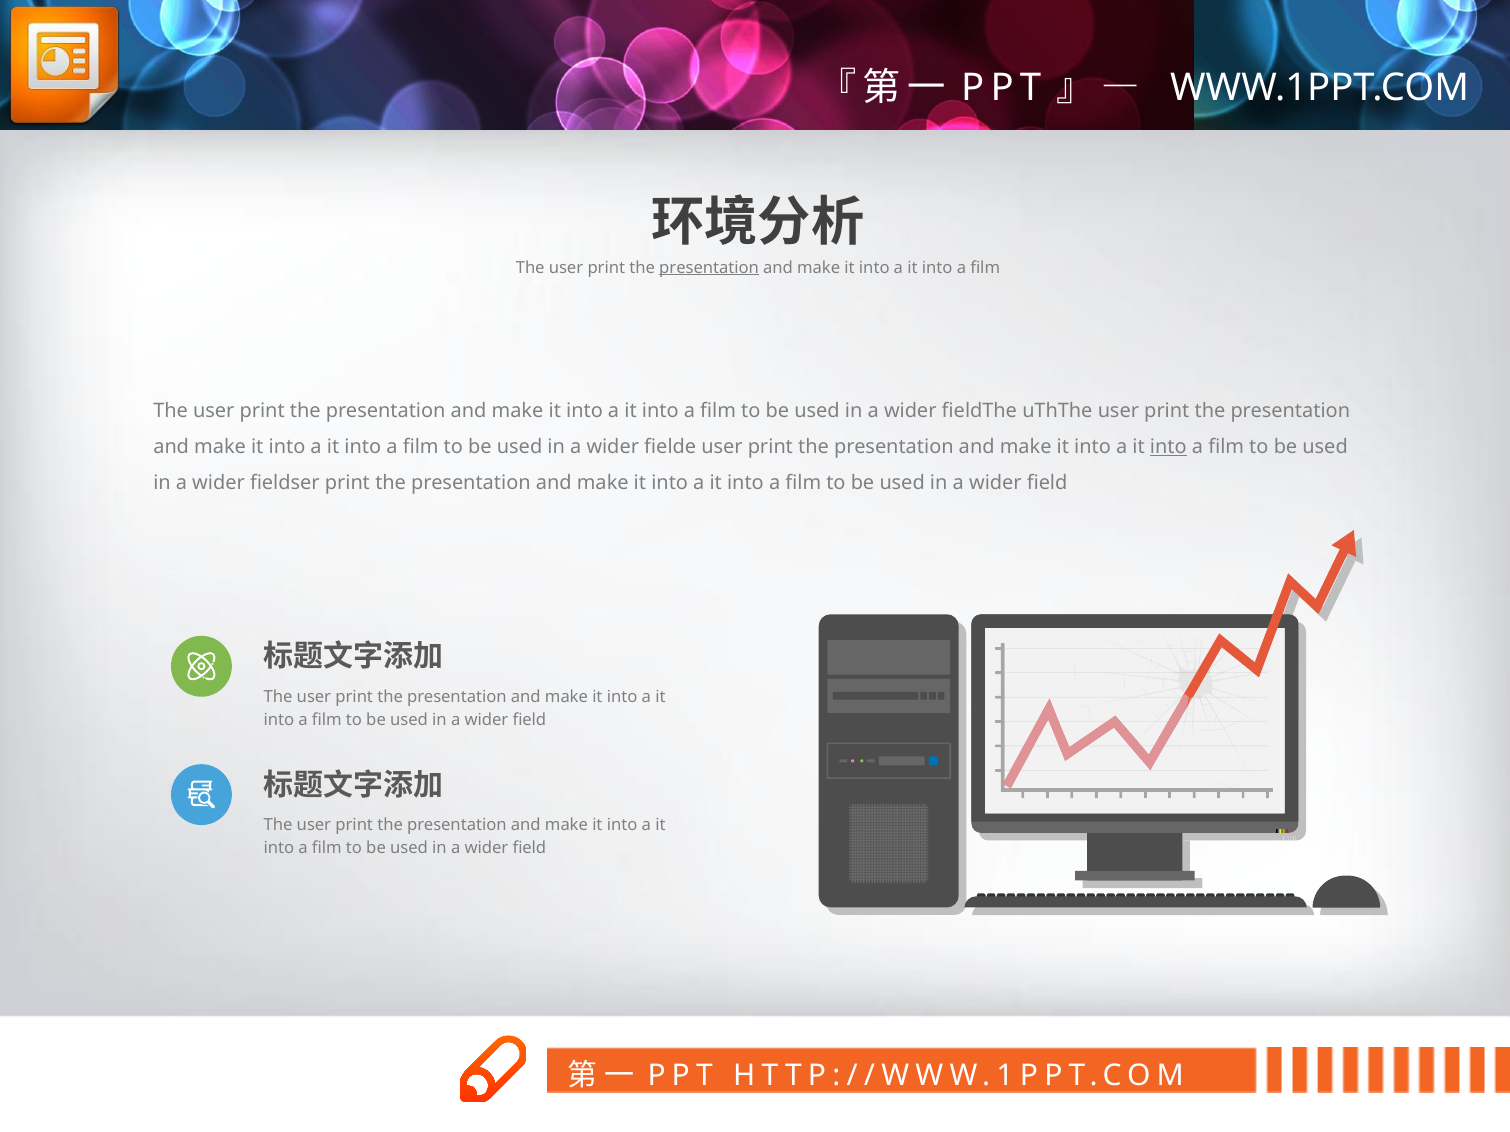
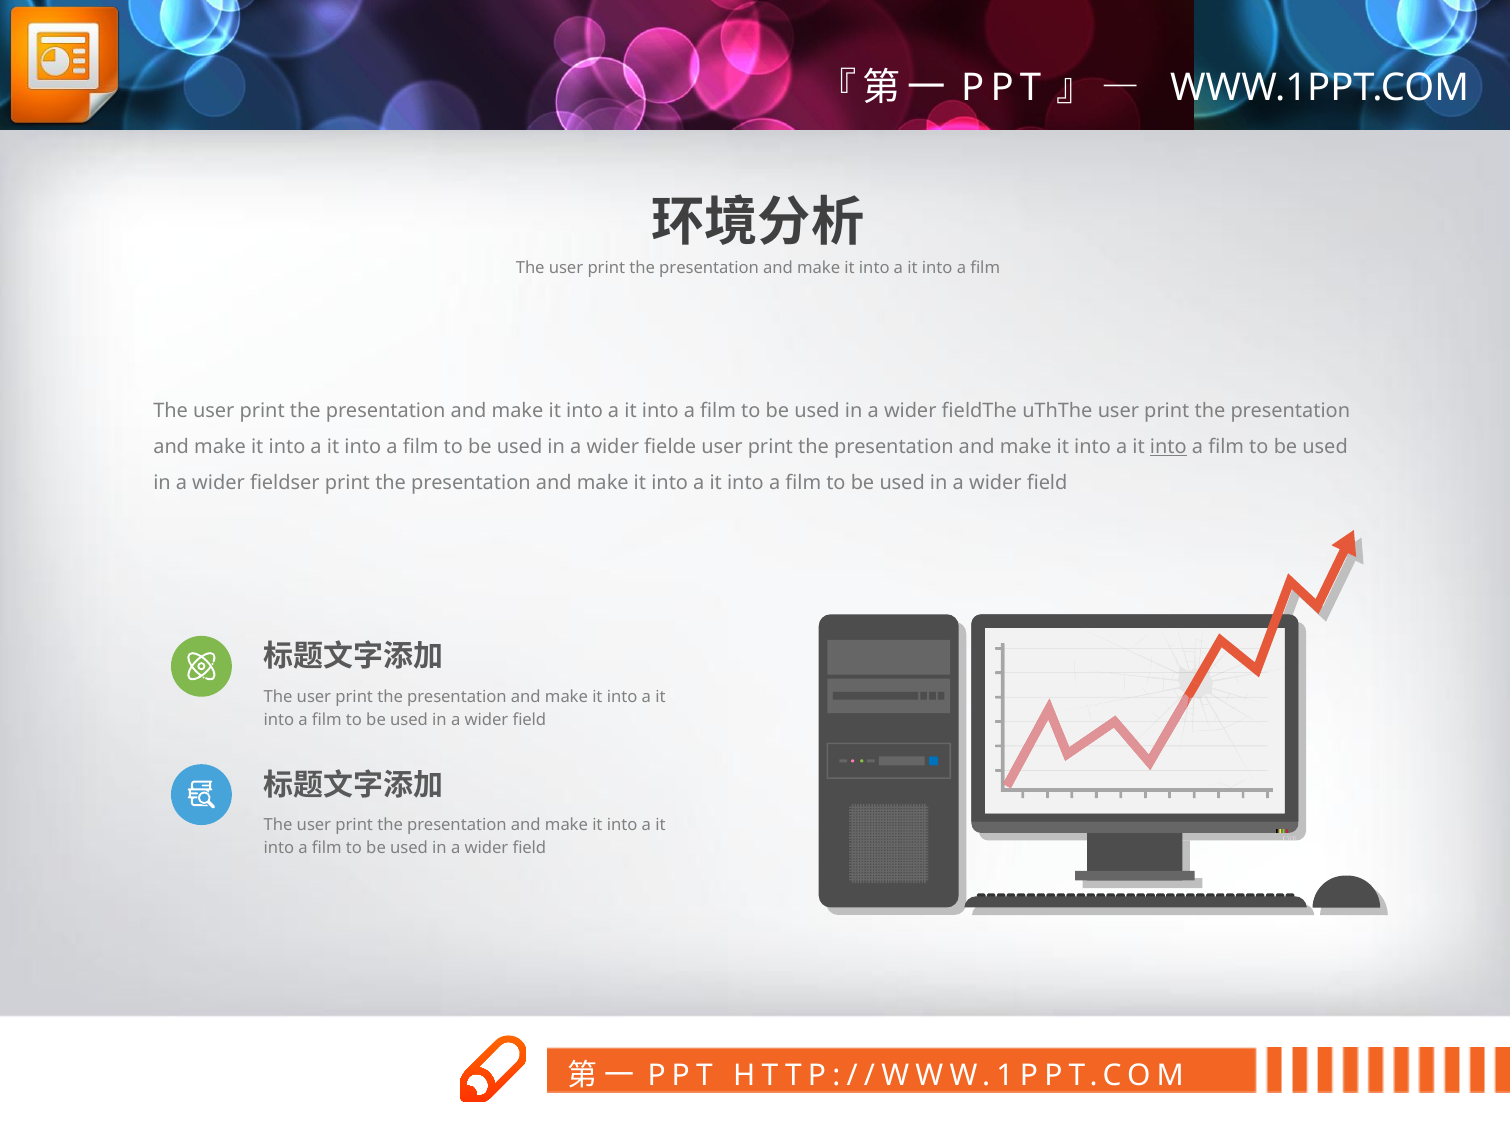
presentation at (709, 268) underline: present -> none
